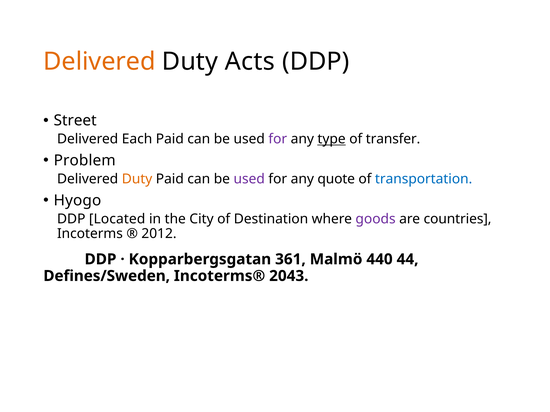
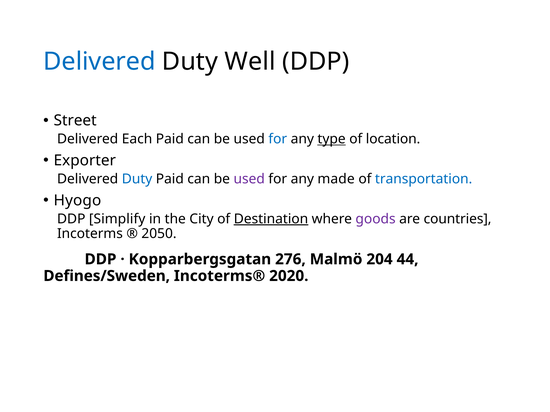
Delivered at (99, 62) colour: orange -> blue
Acts: Acts -> Well
for at (278, 139) colour: purple -> blue
transfer: transfer -> location
Problem: Problem -> Exporter
Duty at (137, 179) colour: orange -> blue
quote: quote -> made
Located: Located -> Simplify
Destination underline: none -> present
2012: 2012 -> 2050
361: 361 -> 276
440: 440 -> 204
2043: 2043 -> 2020
